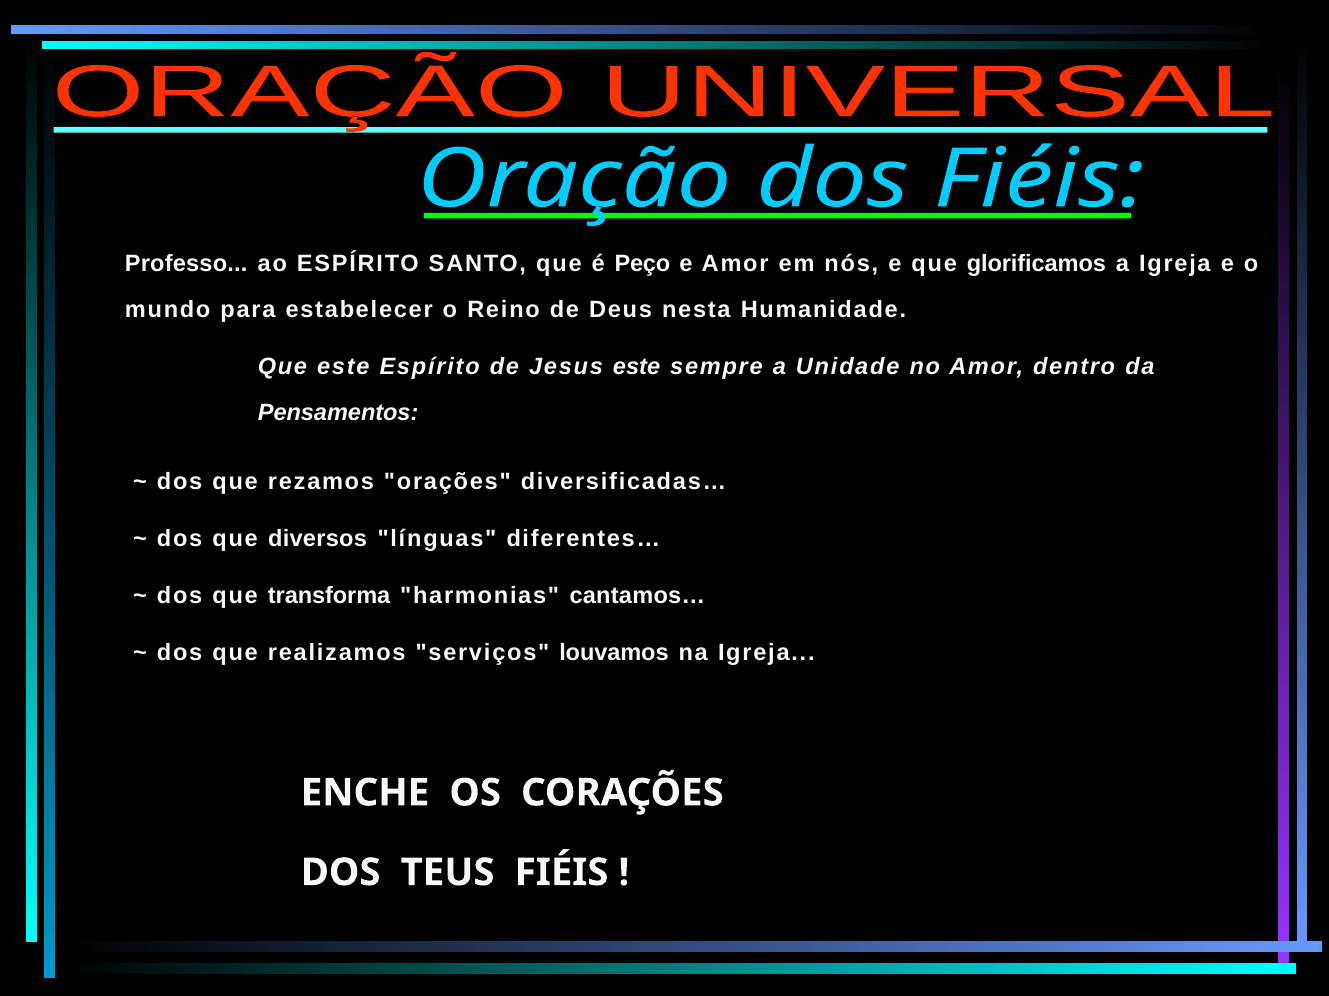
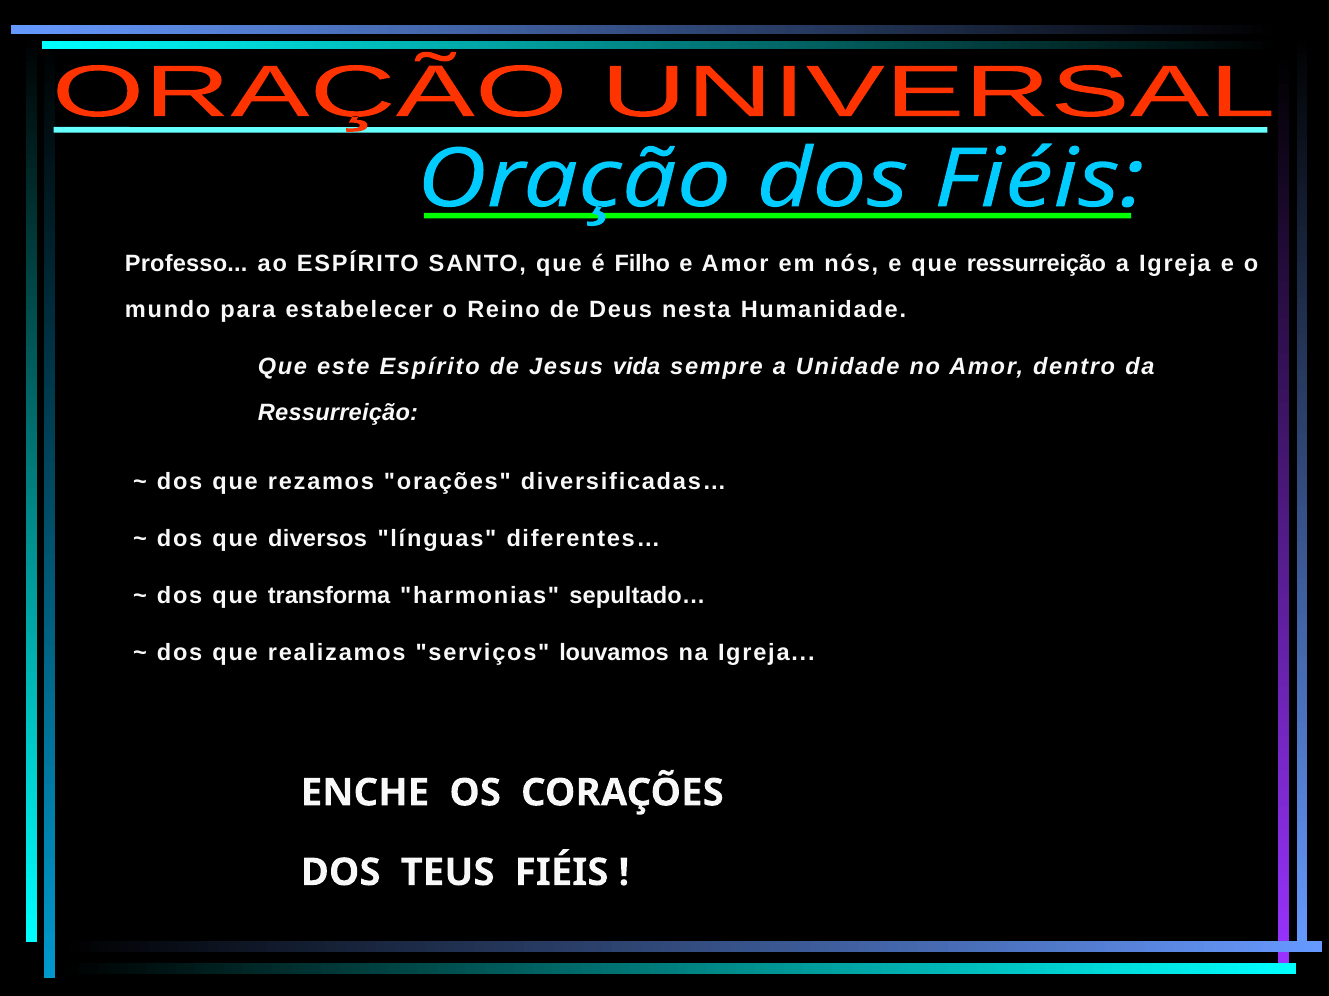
Peço: Peço -> Filho
que glorificamos: glorificamos -> ressurreição
Jesus este: este -> vida
Pensamentos at (338, 413): Pensamentos -> Ressurreição
cantamos…: cantamos… -> sepultado…
